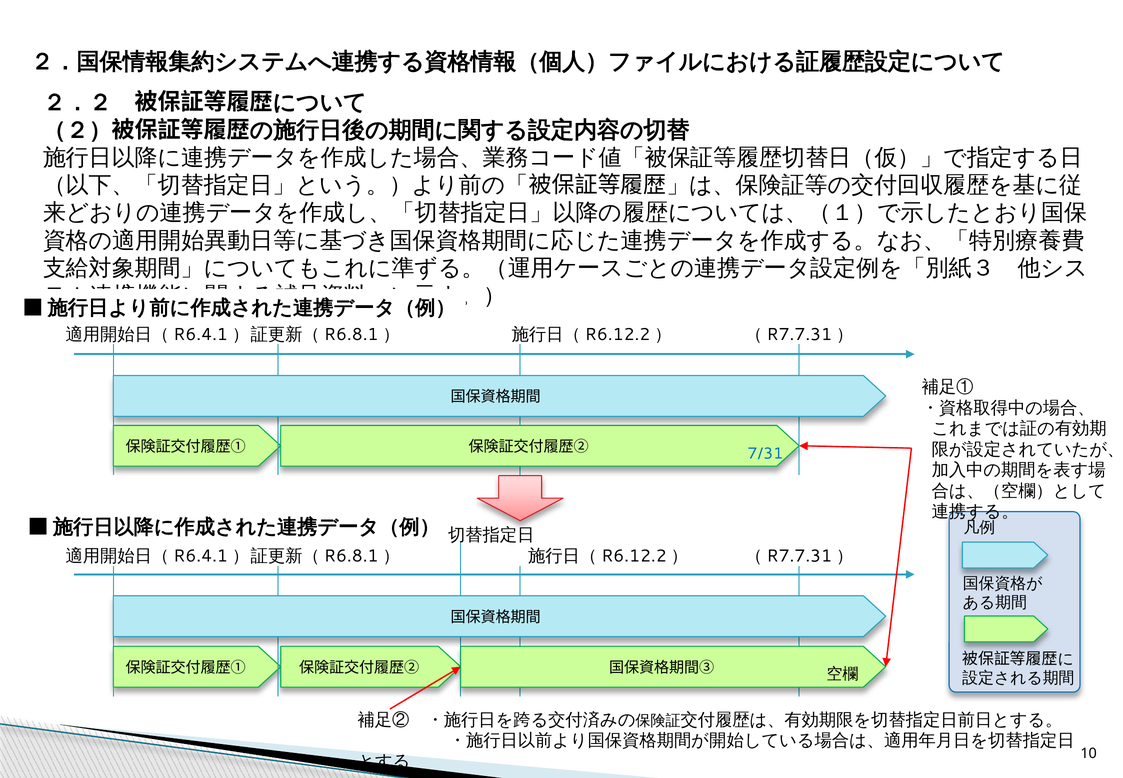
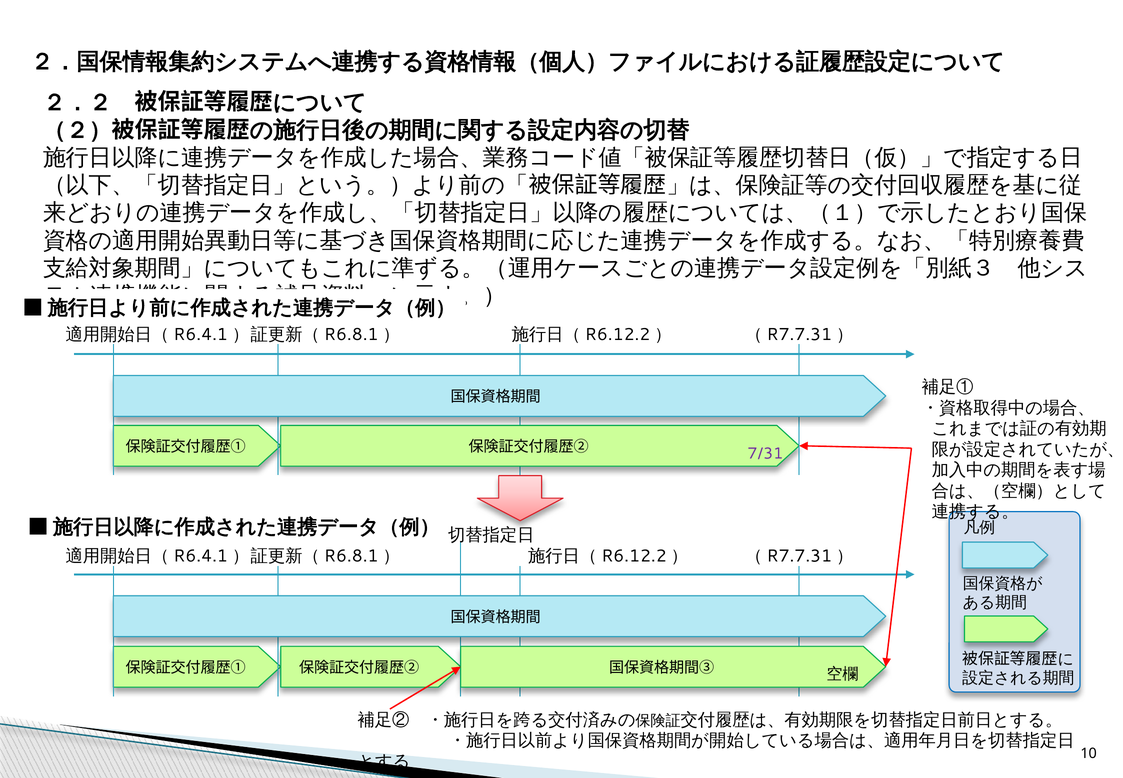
7/31 colour: blue -> purple
